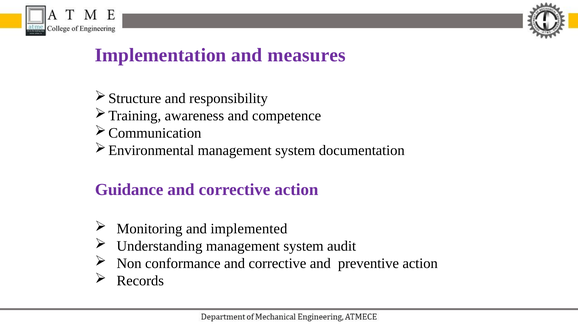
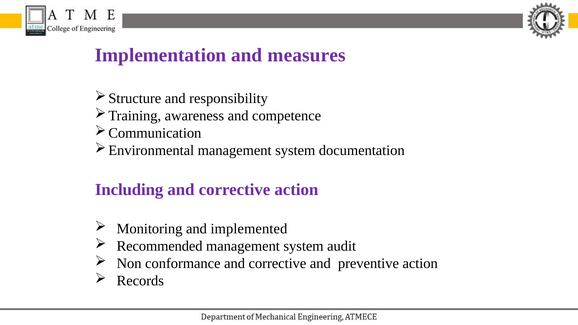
Guidance: Guidance -> Including
Understanding: Understanding -> Recommended
